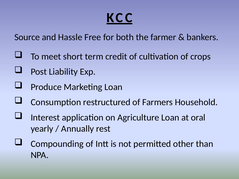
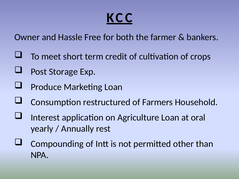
Source: Source -> Owner
Liability: Liability -> Storage
